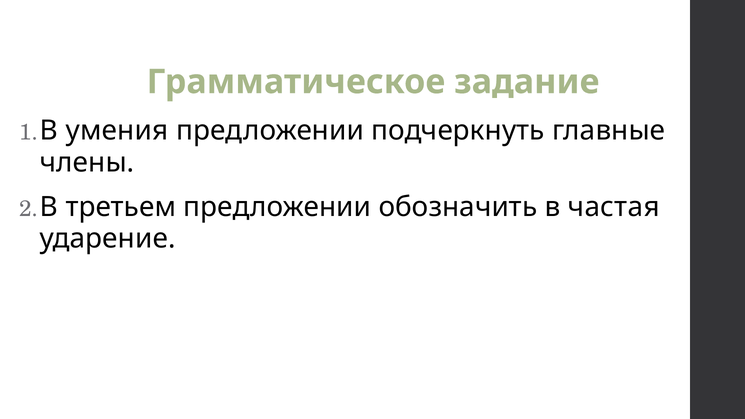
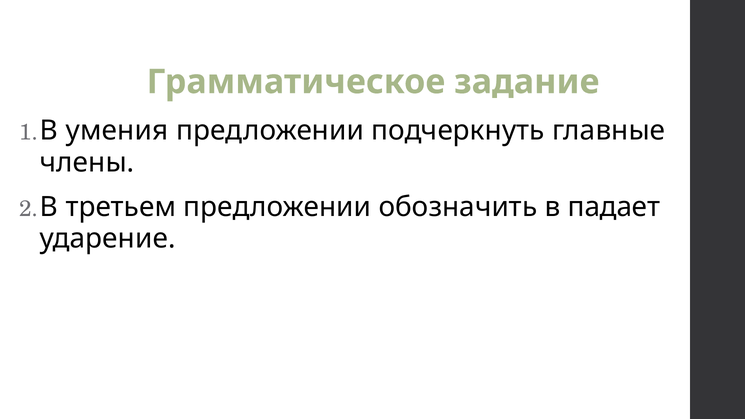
частая: частая -> падает
